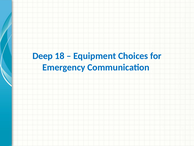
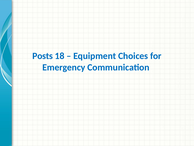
Deep: Deep -> Posts
